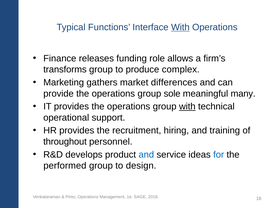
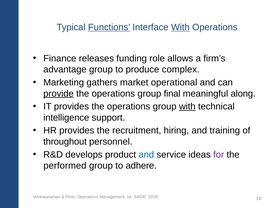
Functions underline: none -> present
transforms: transforms -> advantage
differences: differences -> operational
provide underline: none -> present
sole: sole -> final
many: many -> along
operational: operational -> intelligence
for colour: blue -> purple
design: design -> adhere
